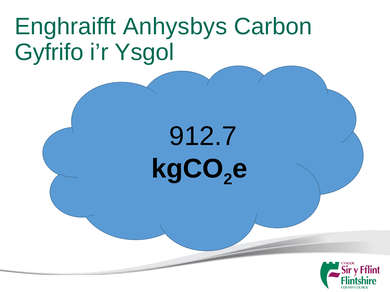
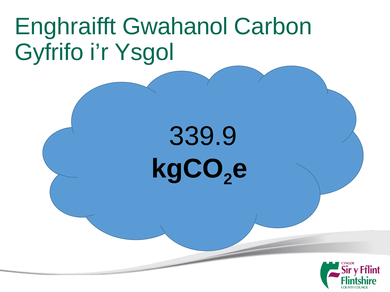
Anhysbys: Anhysbys -> Gwahanol
912.7: 912.7 -> 339.9
